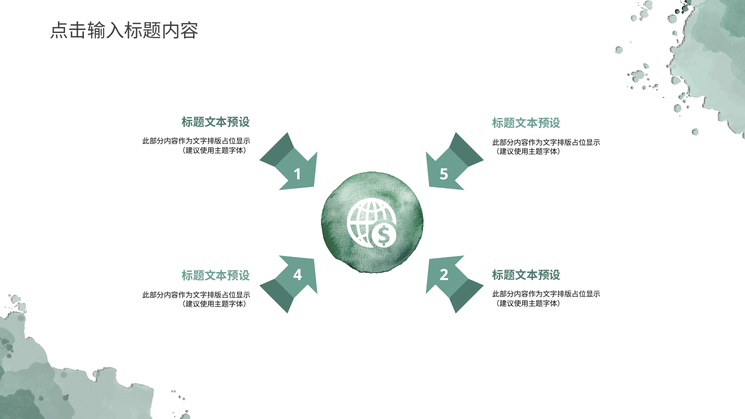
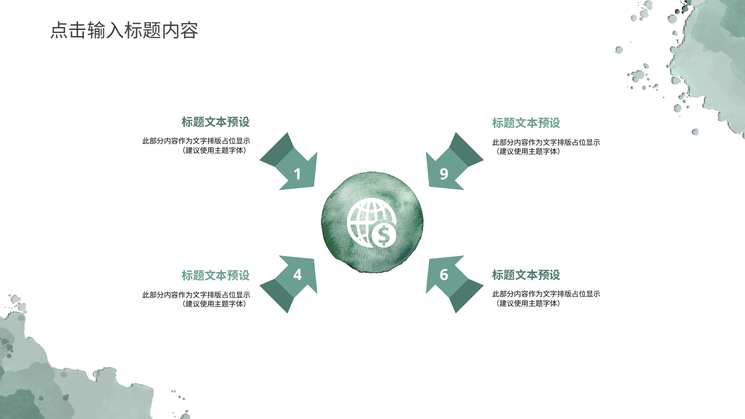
5: 5 -> 9
2: 2 -> 6
